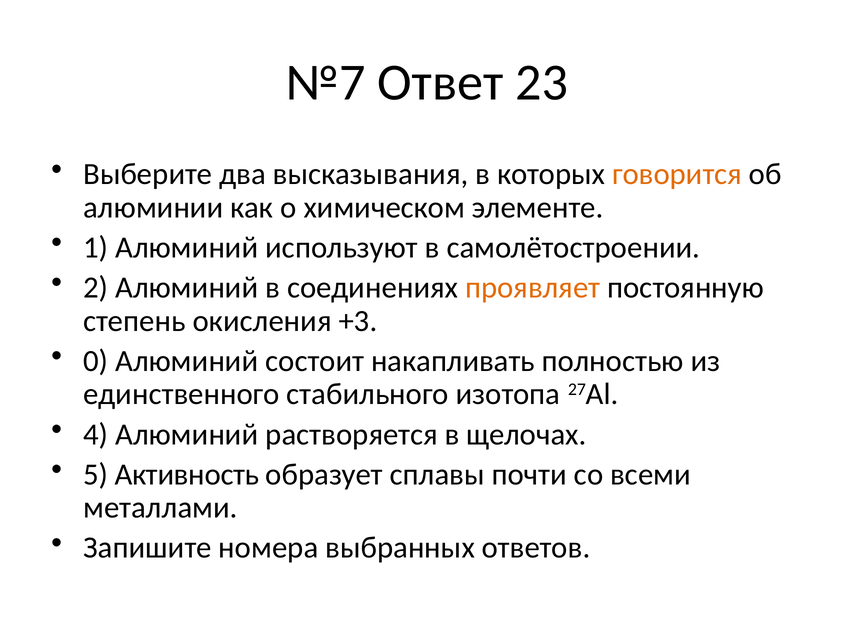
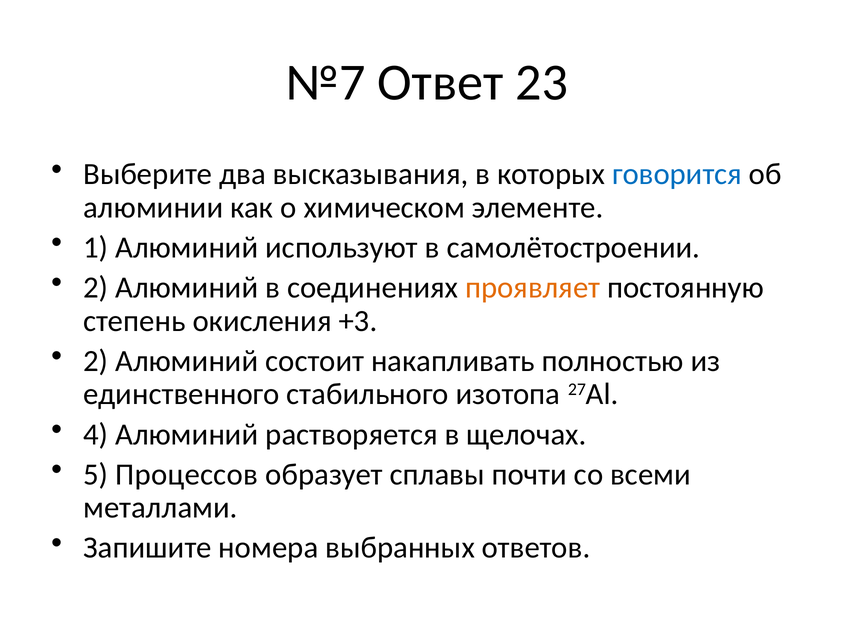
говорится colour: orange -> blue
0 at (96, 361): 0 -> 2
Активность: Активность -> Процессов
